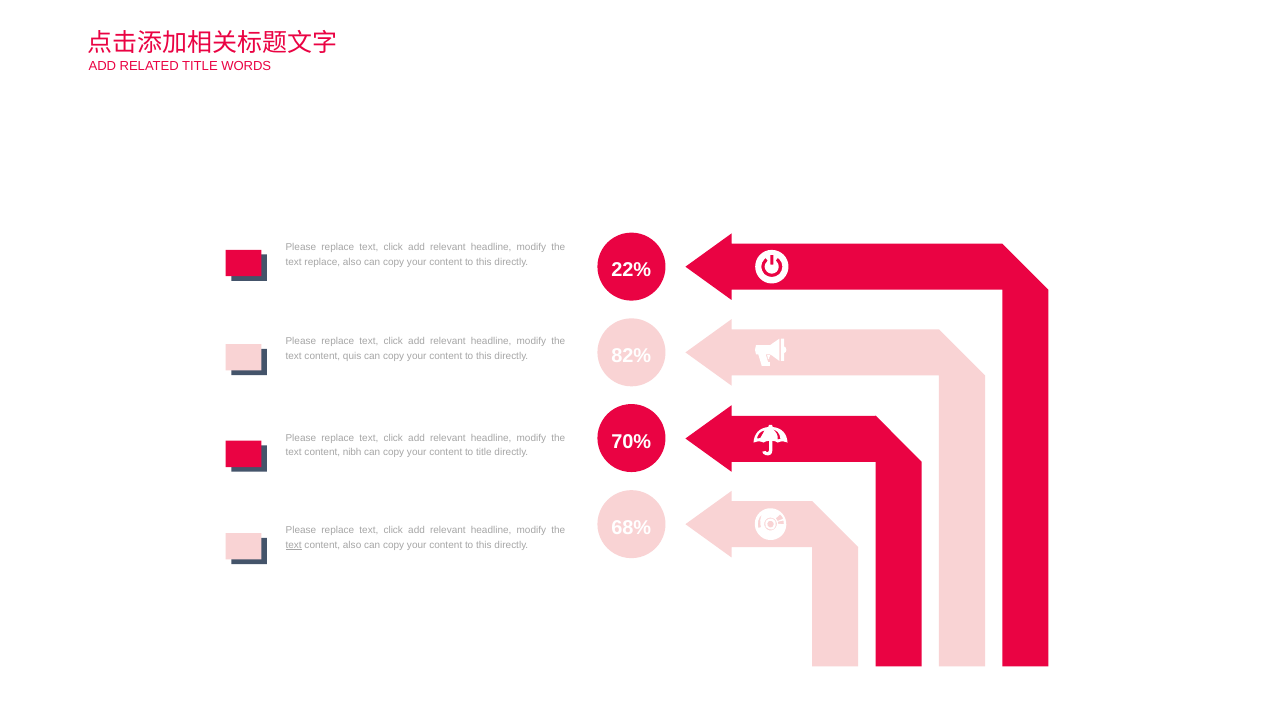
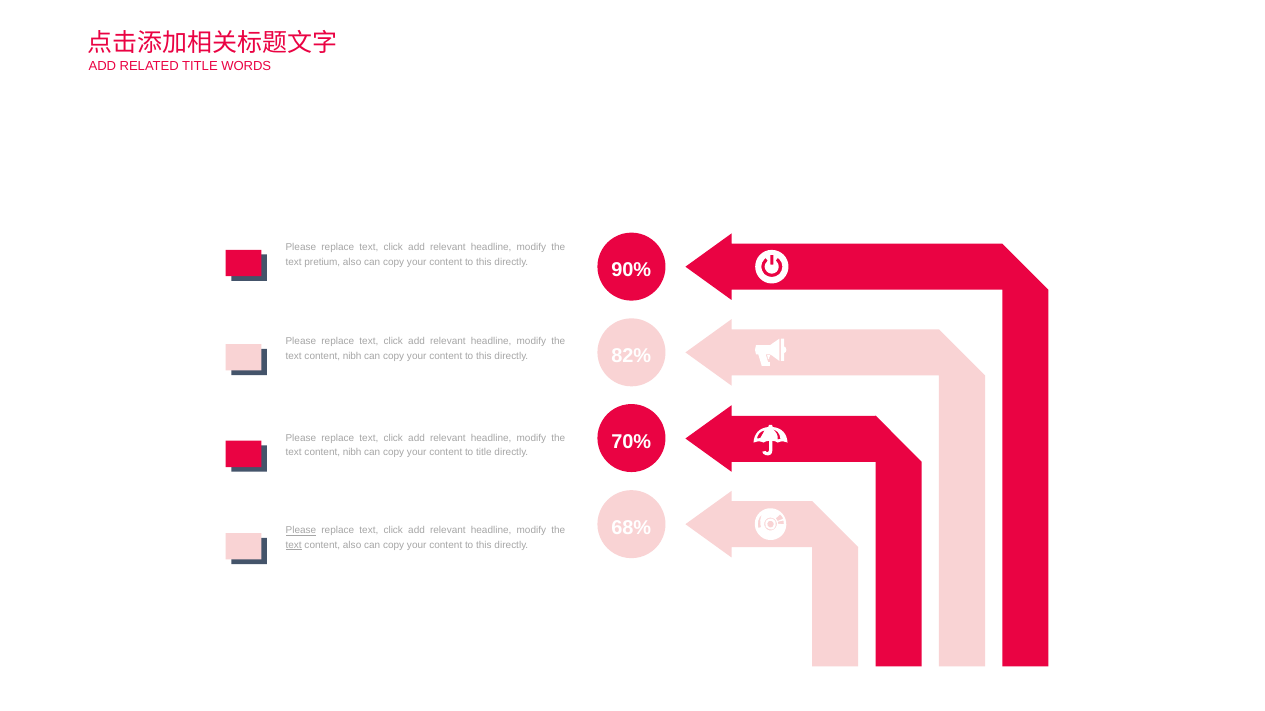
text replace: replace -> pretium
22%: 22% -> 90%
quis at (352, 356): quis -> nibh
Please at (301, 531) underline: none -> present
